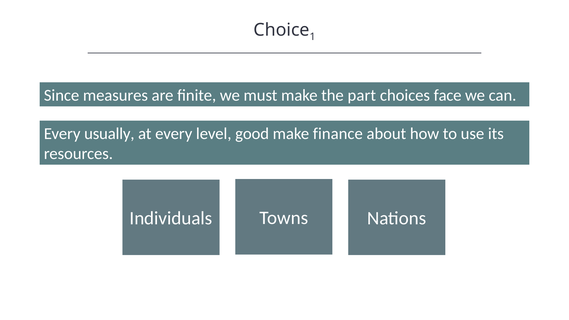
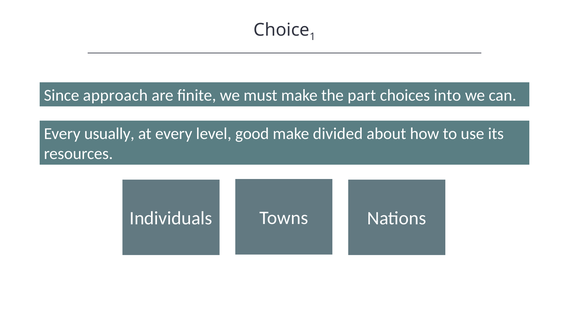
measures: measures -> approach
face: face -> into
finance: finance -> divided
